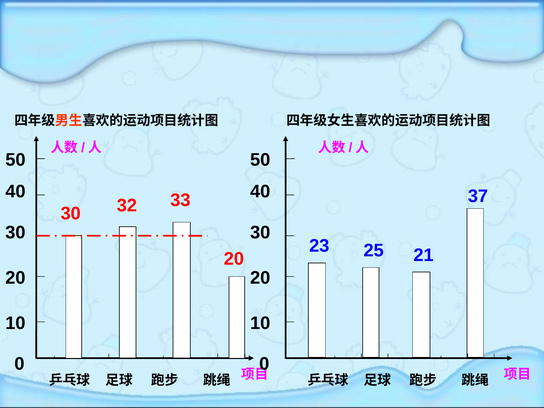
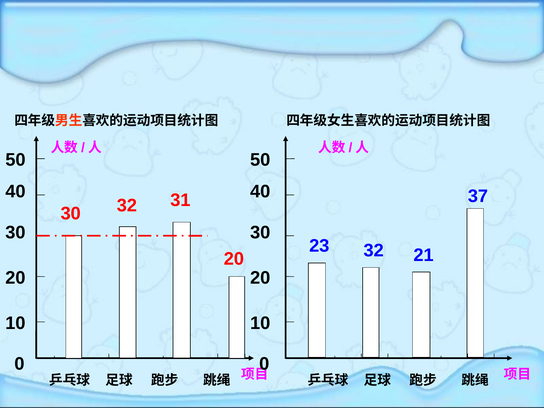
33: 33 -> 31
23 25: 25 -> 32
